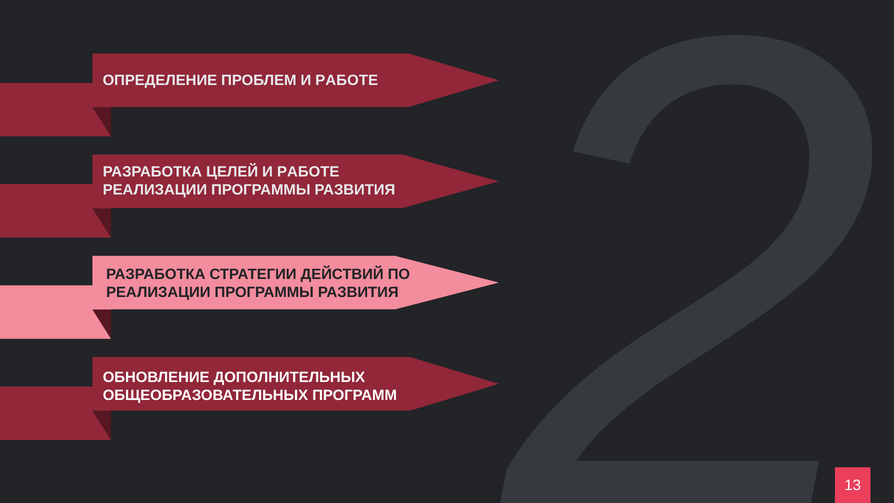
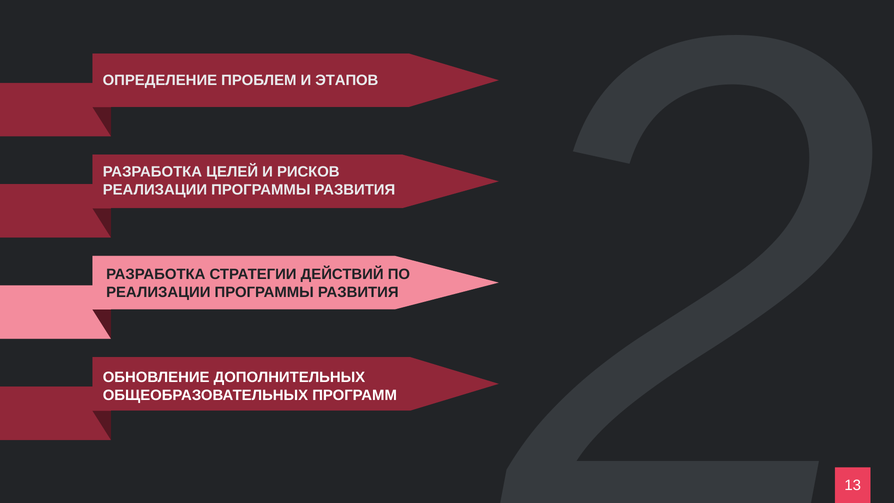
ПРОБЛЕМ И РАБОТЕ: РАБОТЕ -> ЭТАПОВ
ЦЕЛЕЙ И РАБОТЕ: РАБОТЕ -> РИСКОВ
